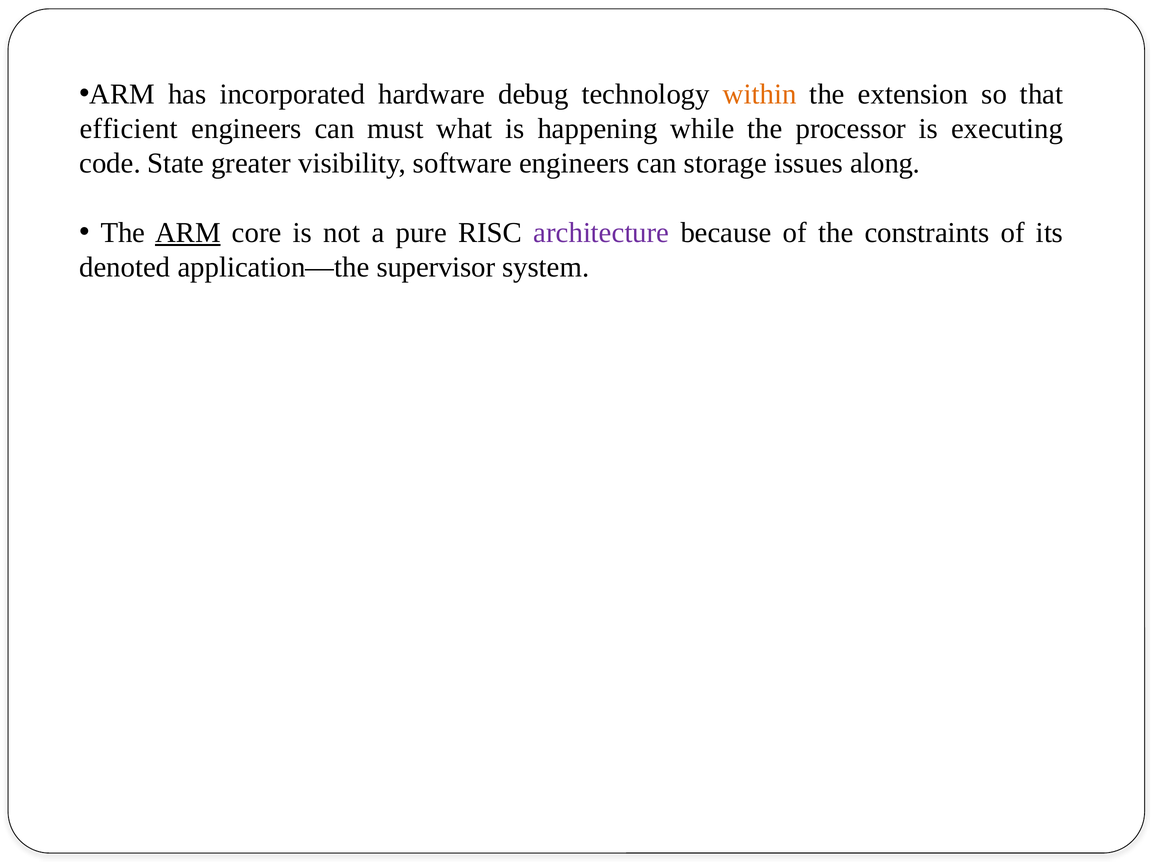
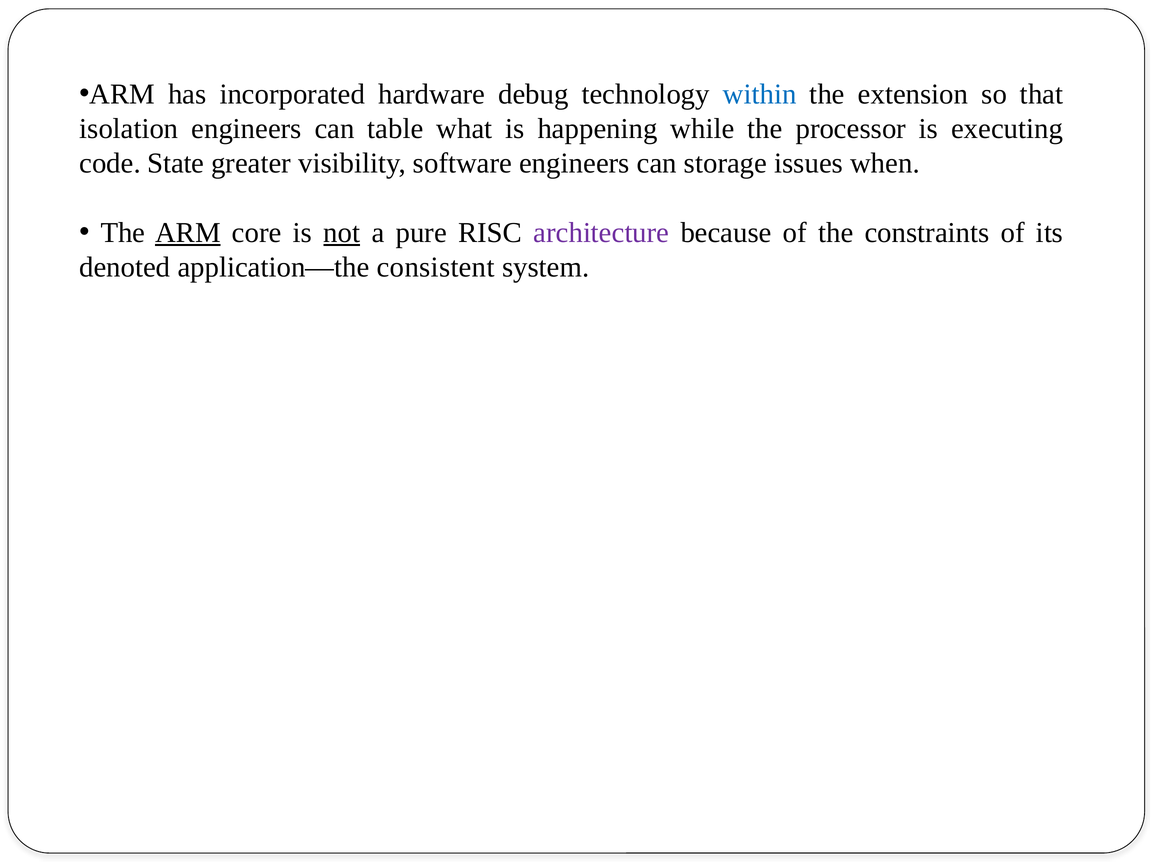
within colour: orange -> blue
efficient: efficient -> isolation
must: must -> table
along: along -> when
not underline: none -> present
supervisor: supervisor -> consistent
